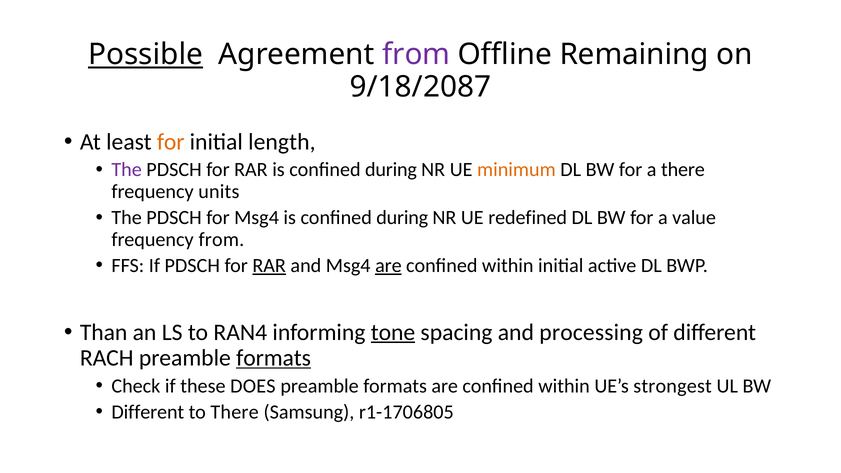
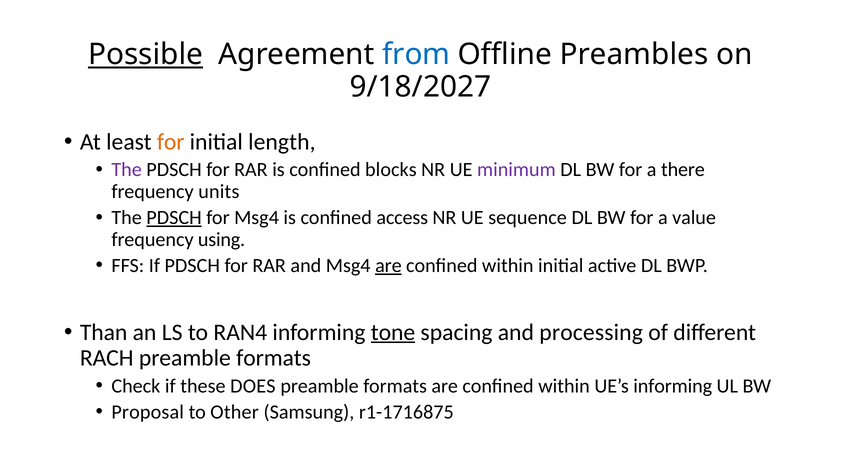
from at (416, 55) colour: purple -> blue
Remaining: Remaining -> Preambles
9/18/2087: 9/18/2087 -> 9/18/2027
RAR is confined during: during -> blocks
minimum colour: orange -> purple
PDSCH at (174, 218) underline: none -> present
Msg4 is confined during: during -> access
redefined: redefined -> sequence
frequency from: from -> using
RAR at (269, 266) underline: present -> none
formats at (274, 358) underline: present -> none
UE’s strongest: strongest -> informing
Different at (148, 412): Different -> Proposal
to There: There -> Other
r1-1706805: r1-1706805 -> r1-1716875
